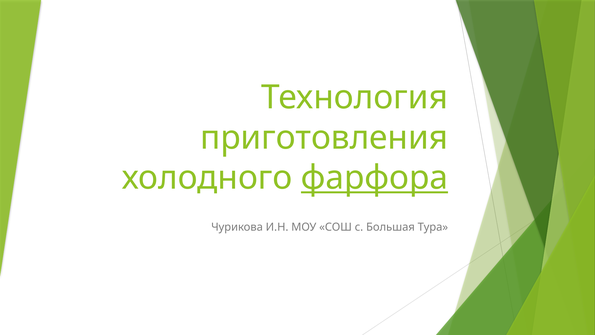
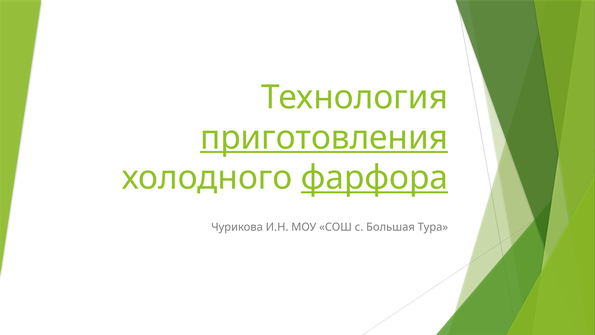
приготовления underline: none -> present
